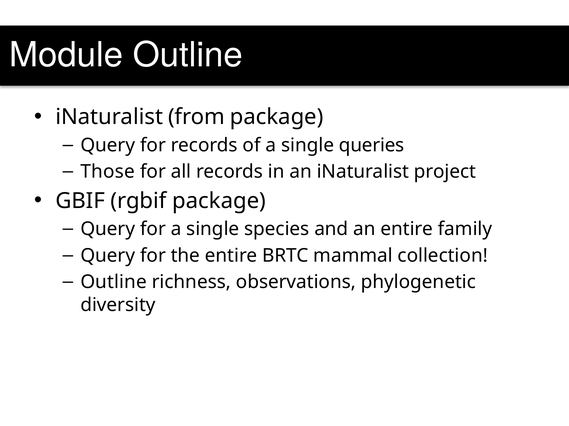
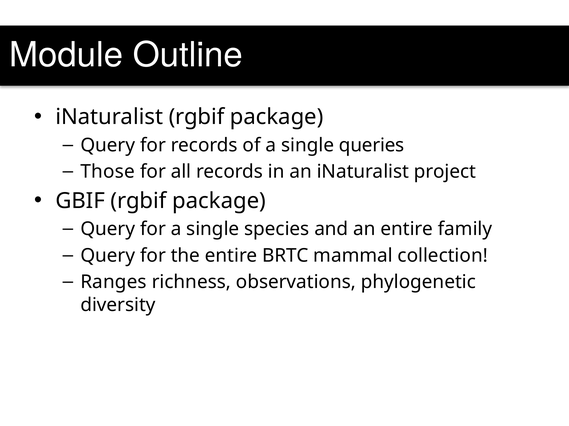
iNaturalist from: from -> rgbif
Outline at (114, 283): Outline -> Ranges
